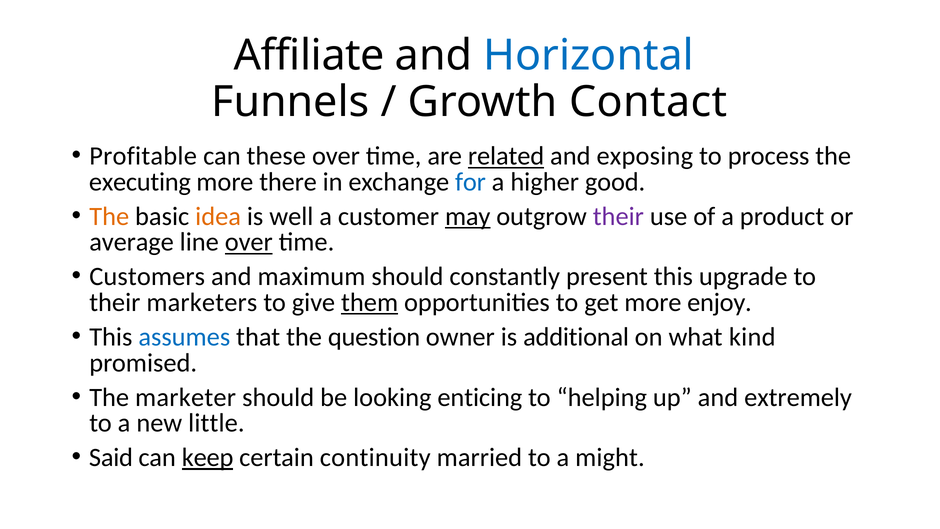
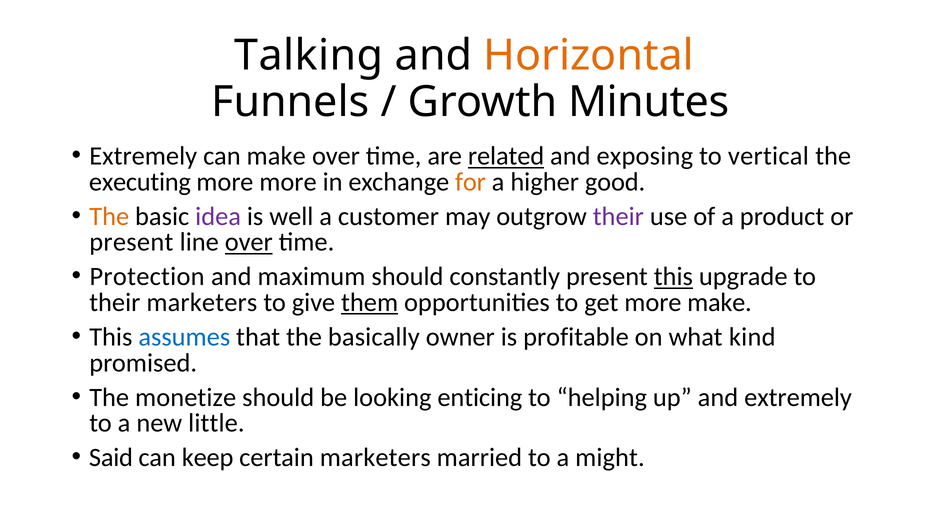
Affiliate: Affiliate -> Talking
Horizontal colour: blue -> orange
Contact: Contact -> Minutes
Profitable at (143, 156): Profitable -> Extremely
can these: these -> make
process: process -> vertical
more there: there -> more
for colour: blue -> orange
idea colour: orange -> purple
may underline: present -> none
average at (132, 242): average -> present
Customers: Customers -> Protection
this at (673, 277) underline: none -> present
more enjoy: enjoy -> make
question: question -> basically
additional: additional -> profitable
marketer: marketer -> monetize
keep underline: present -> none
certain continuity: continuity -> marketers
